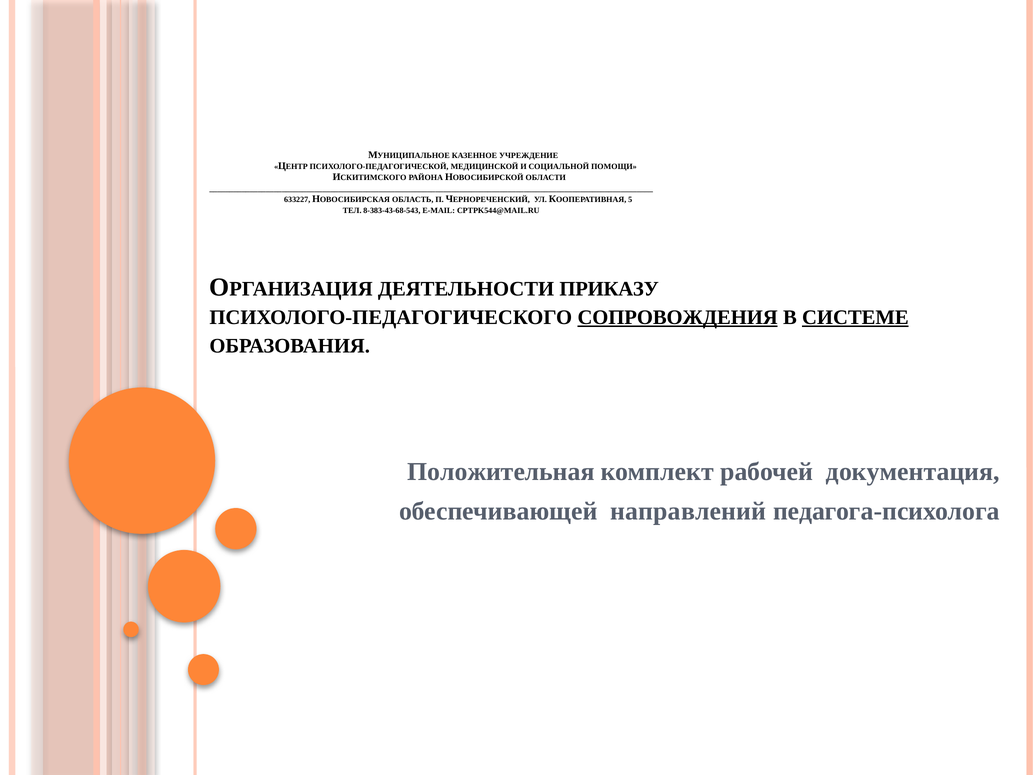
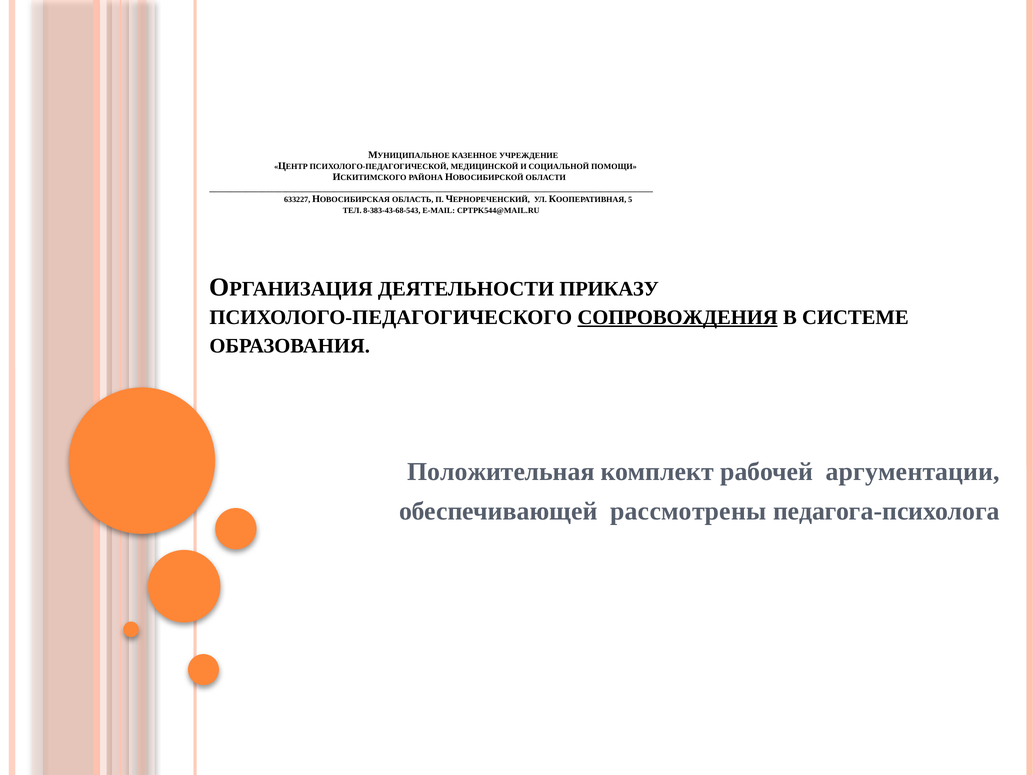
СИСТЕМЕ underline: present -> none
документация: документация -> аргументации
направлений: направлений -> рассмотрены
